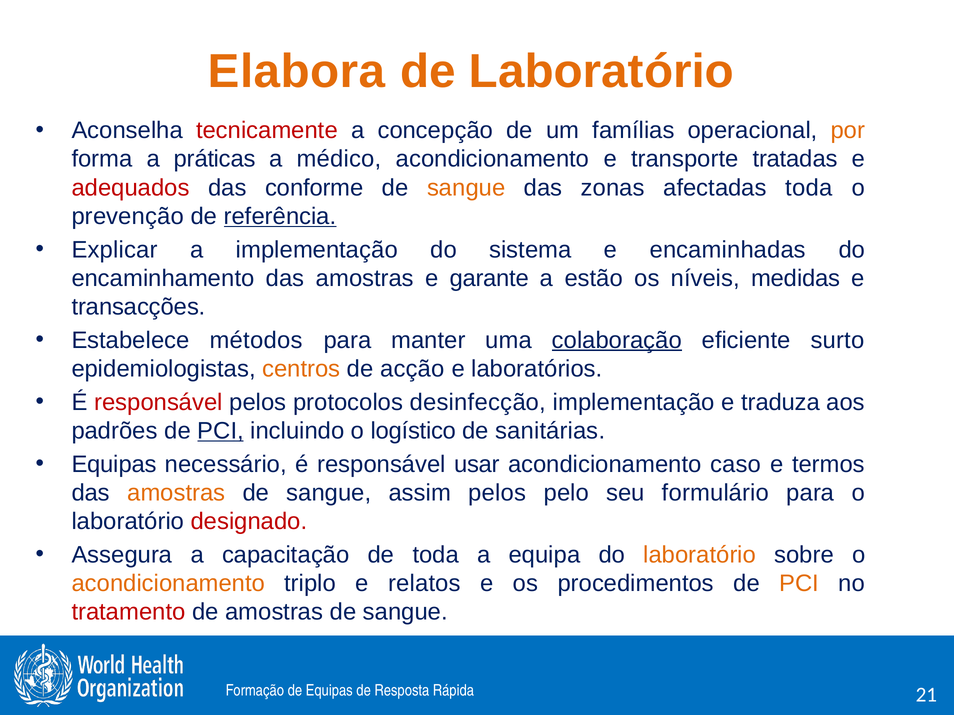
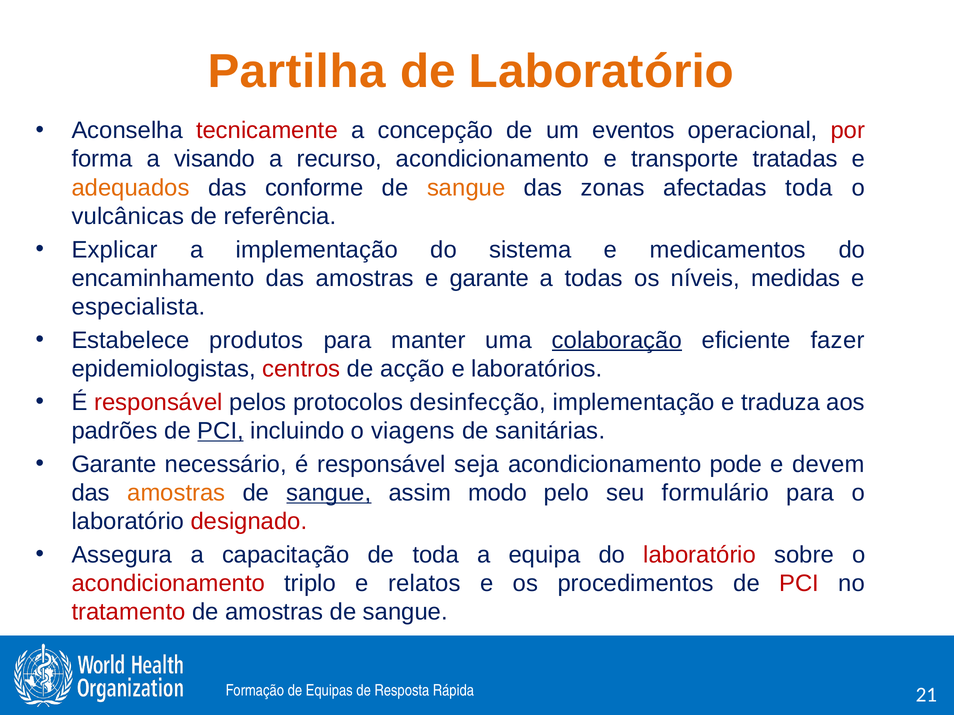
Elabora: Elabora -> Partilha
famílias: famílias -> eventos
por colour: orange -> red
práticas: práticas -> visando
médico: médico -> recurso
adequados colour: red -> orange
prevenção: prevenção -> vulcânicas
referência underline: present -> none
encaminhadas: encaminhadas -> medicamentos
estão: estão -> todas
transacções: transacções -> especialista
métodos: métodos -> produtos
surto: surto -> fazer
centros colour: orange -> red
logístico: logístico -> viagens
Equipas at (114, 464): Equipas -> Garante
usar: usar -> seja
caso: caso -> pode
termos: termos -> devem
sangue at (329, 493) underline: none -> present
assim pelos: pelos -> modo
laboratório at (700, 555) colour: orange -> red
acondicionamento at (168, 584) colour: orange -> red
PCI at (799, 584) colour: orange -> red
